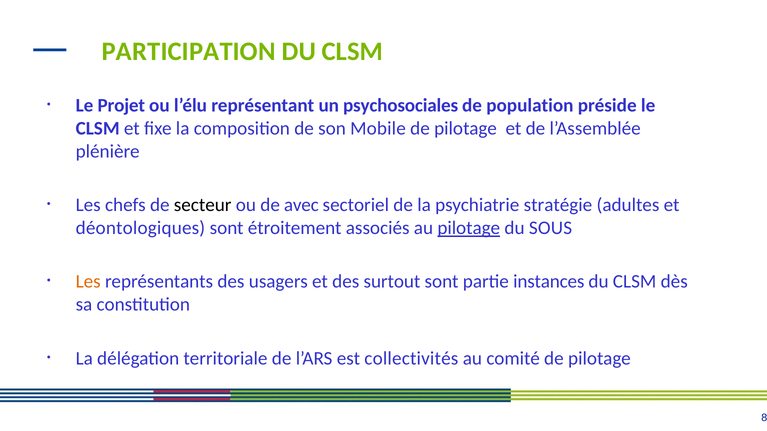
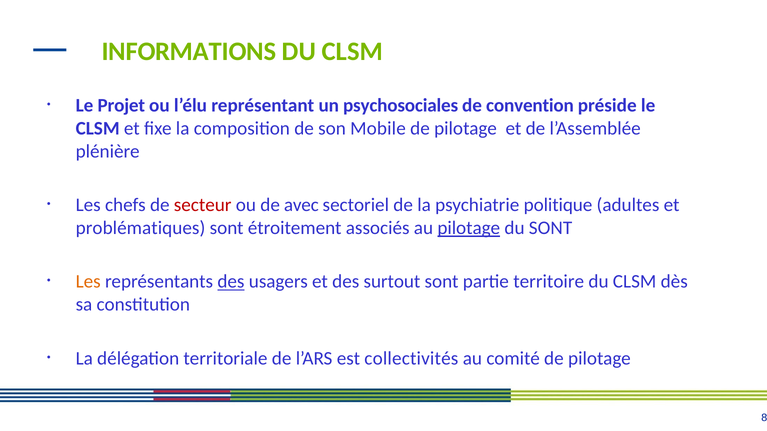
PARTICIPATION: PARTICIPATION -> INFORMATIONS
population: population -> convention
secteur colour: black -> red
stratégie: stratégie -> politique
déontologiques: déontologiques -> problématiques
du SOUS: SOUS -> SONT
des at (231, 282) underline: none -> present
instances: instances -> territoire
